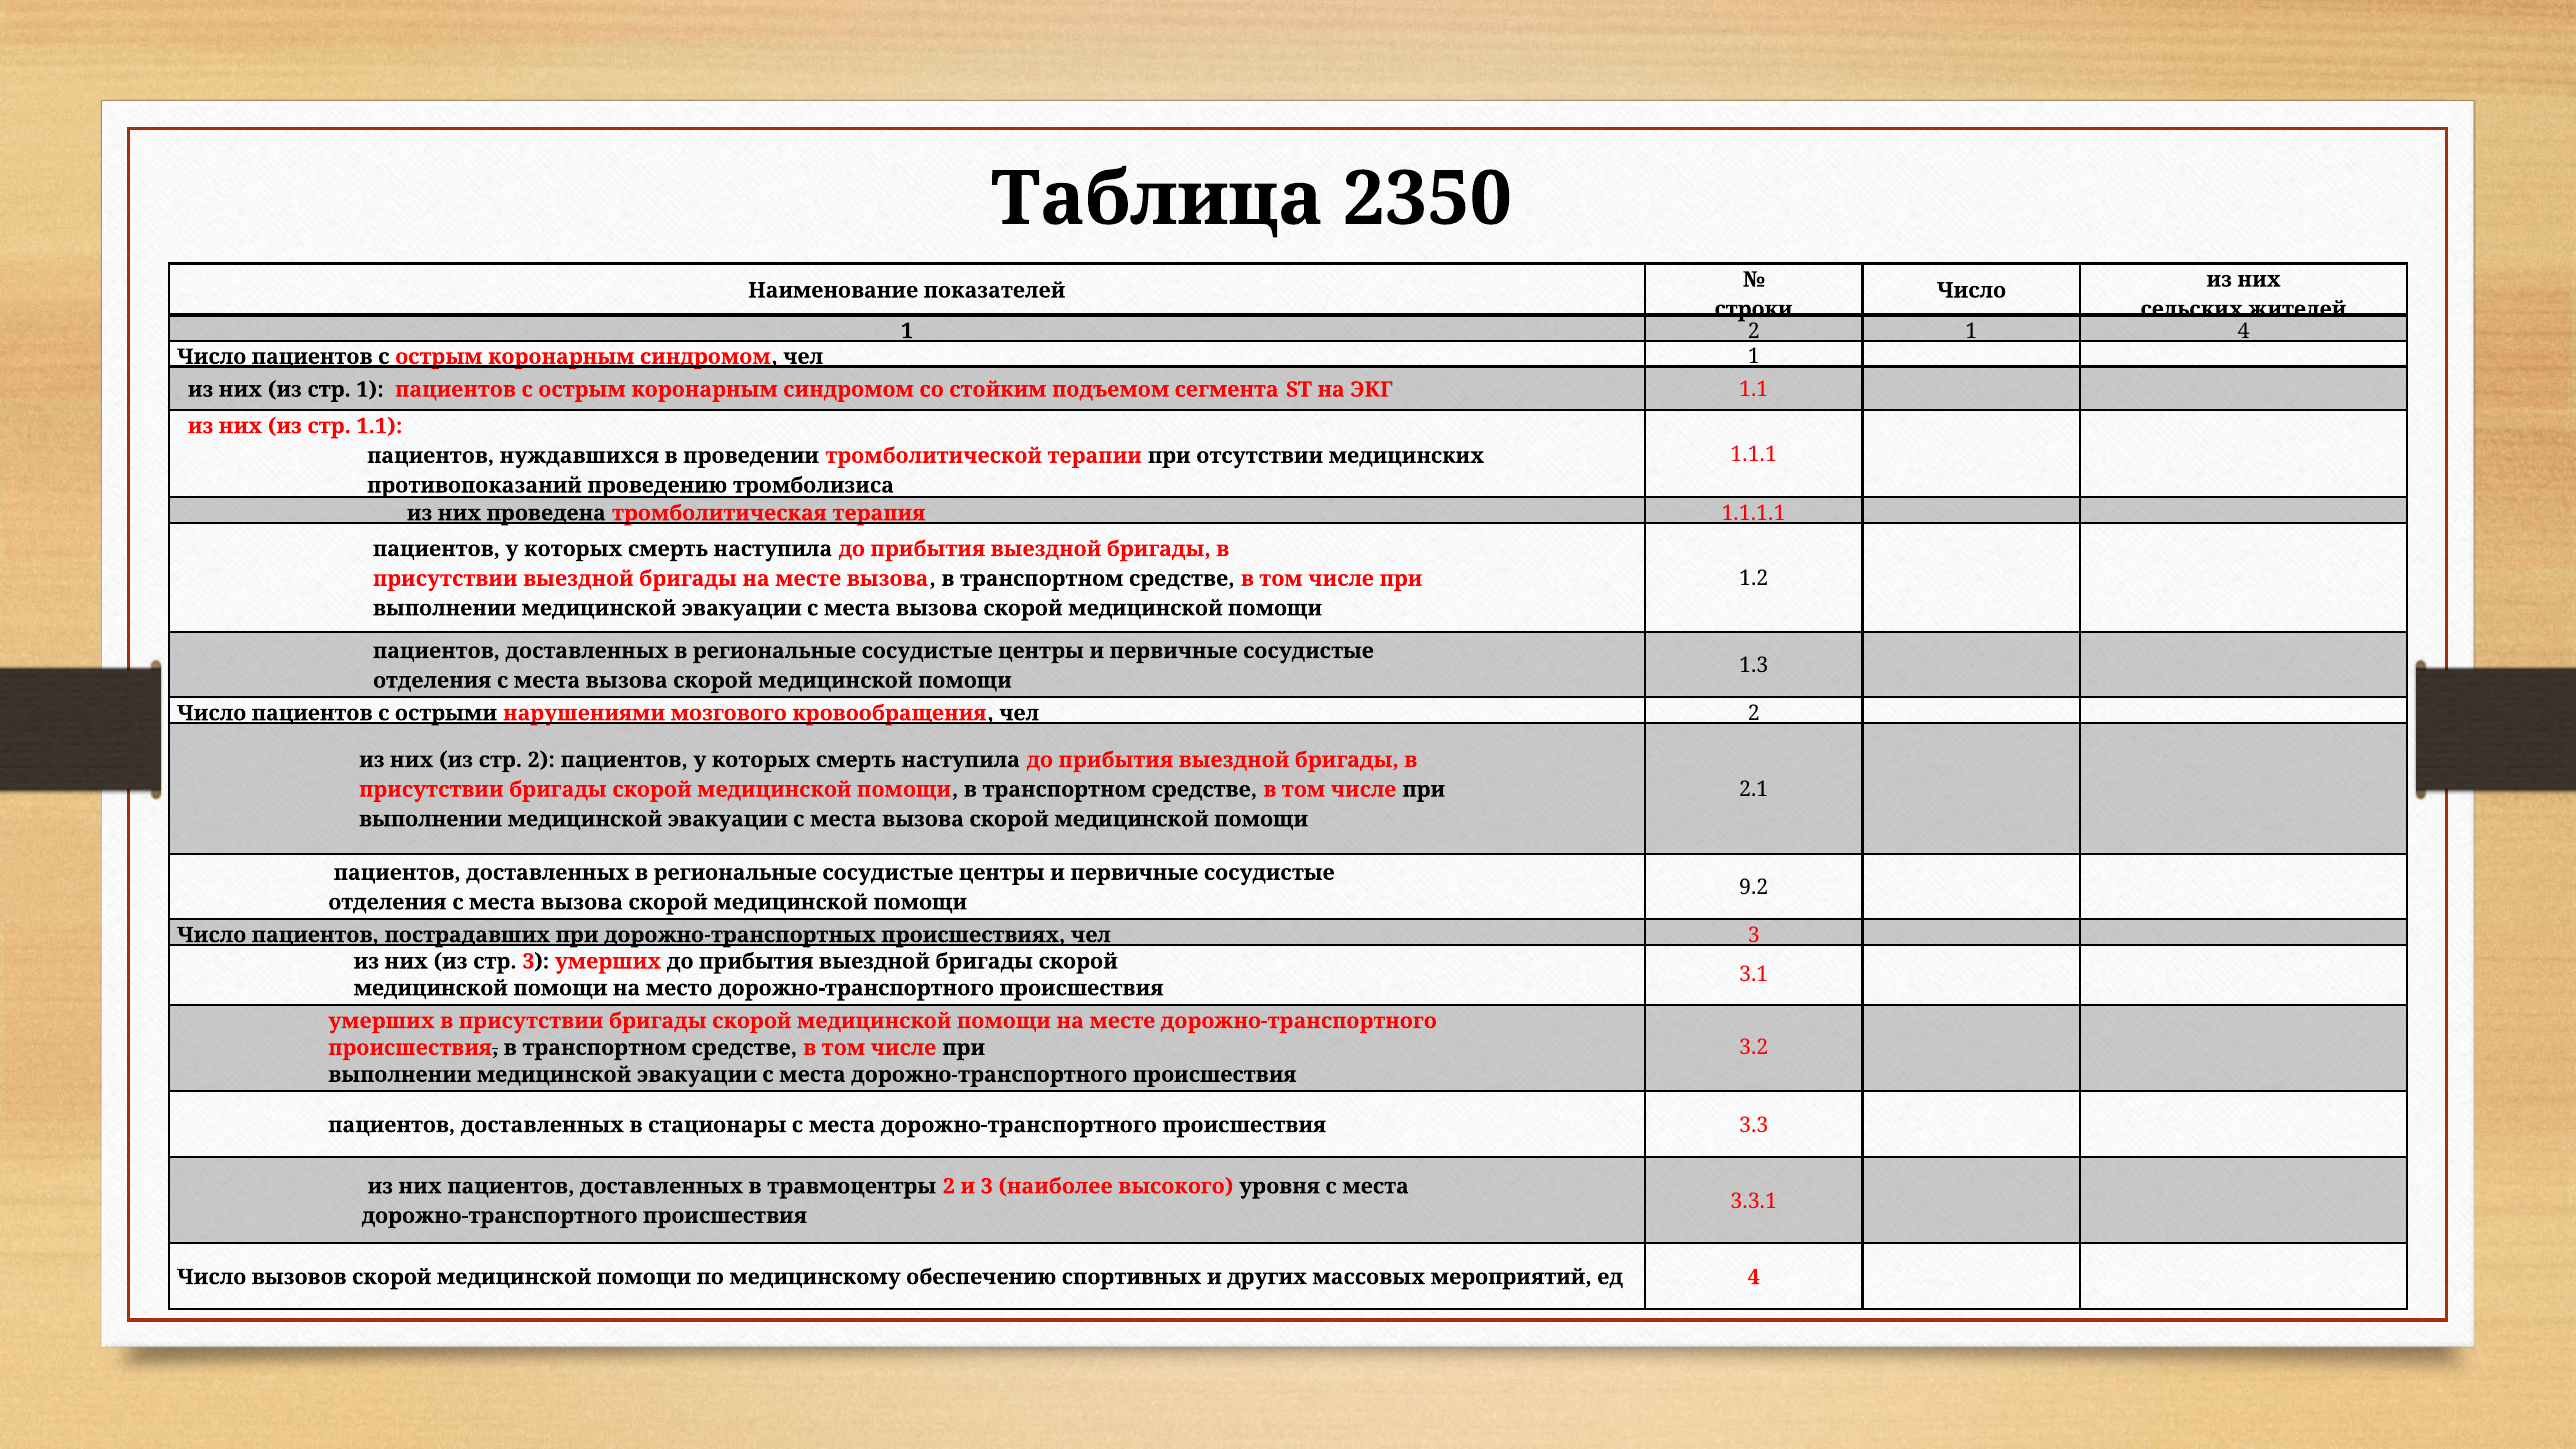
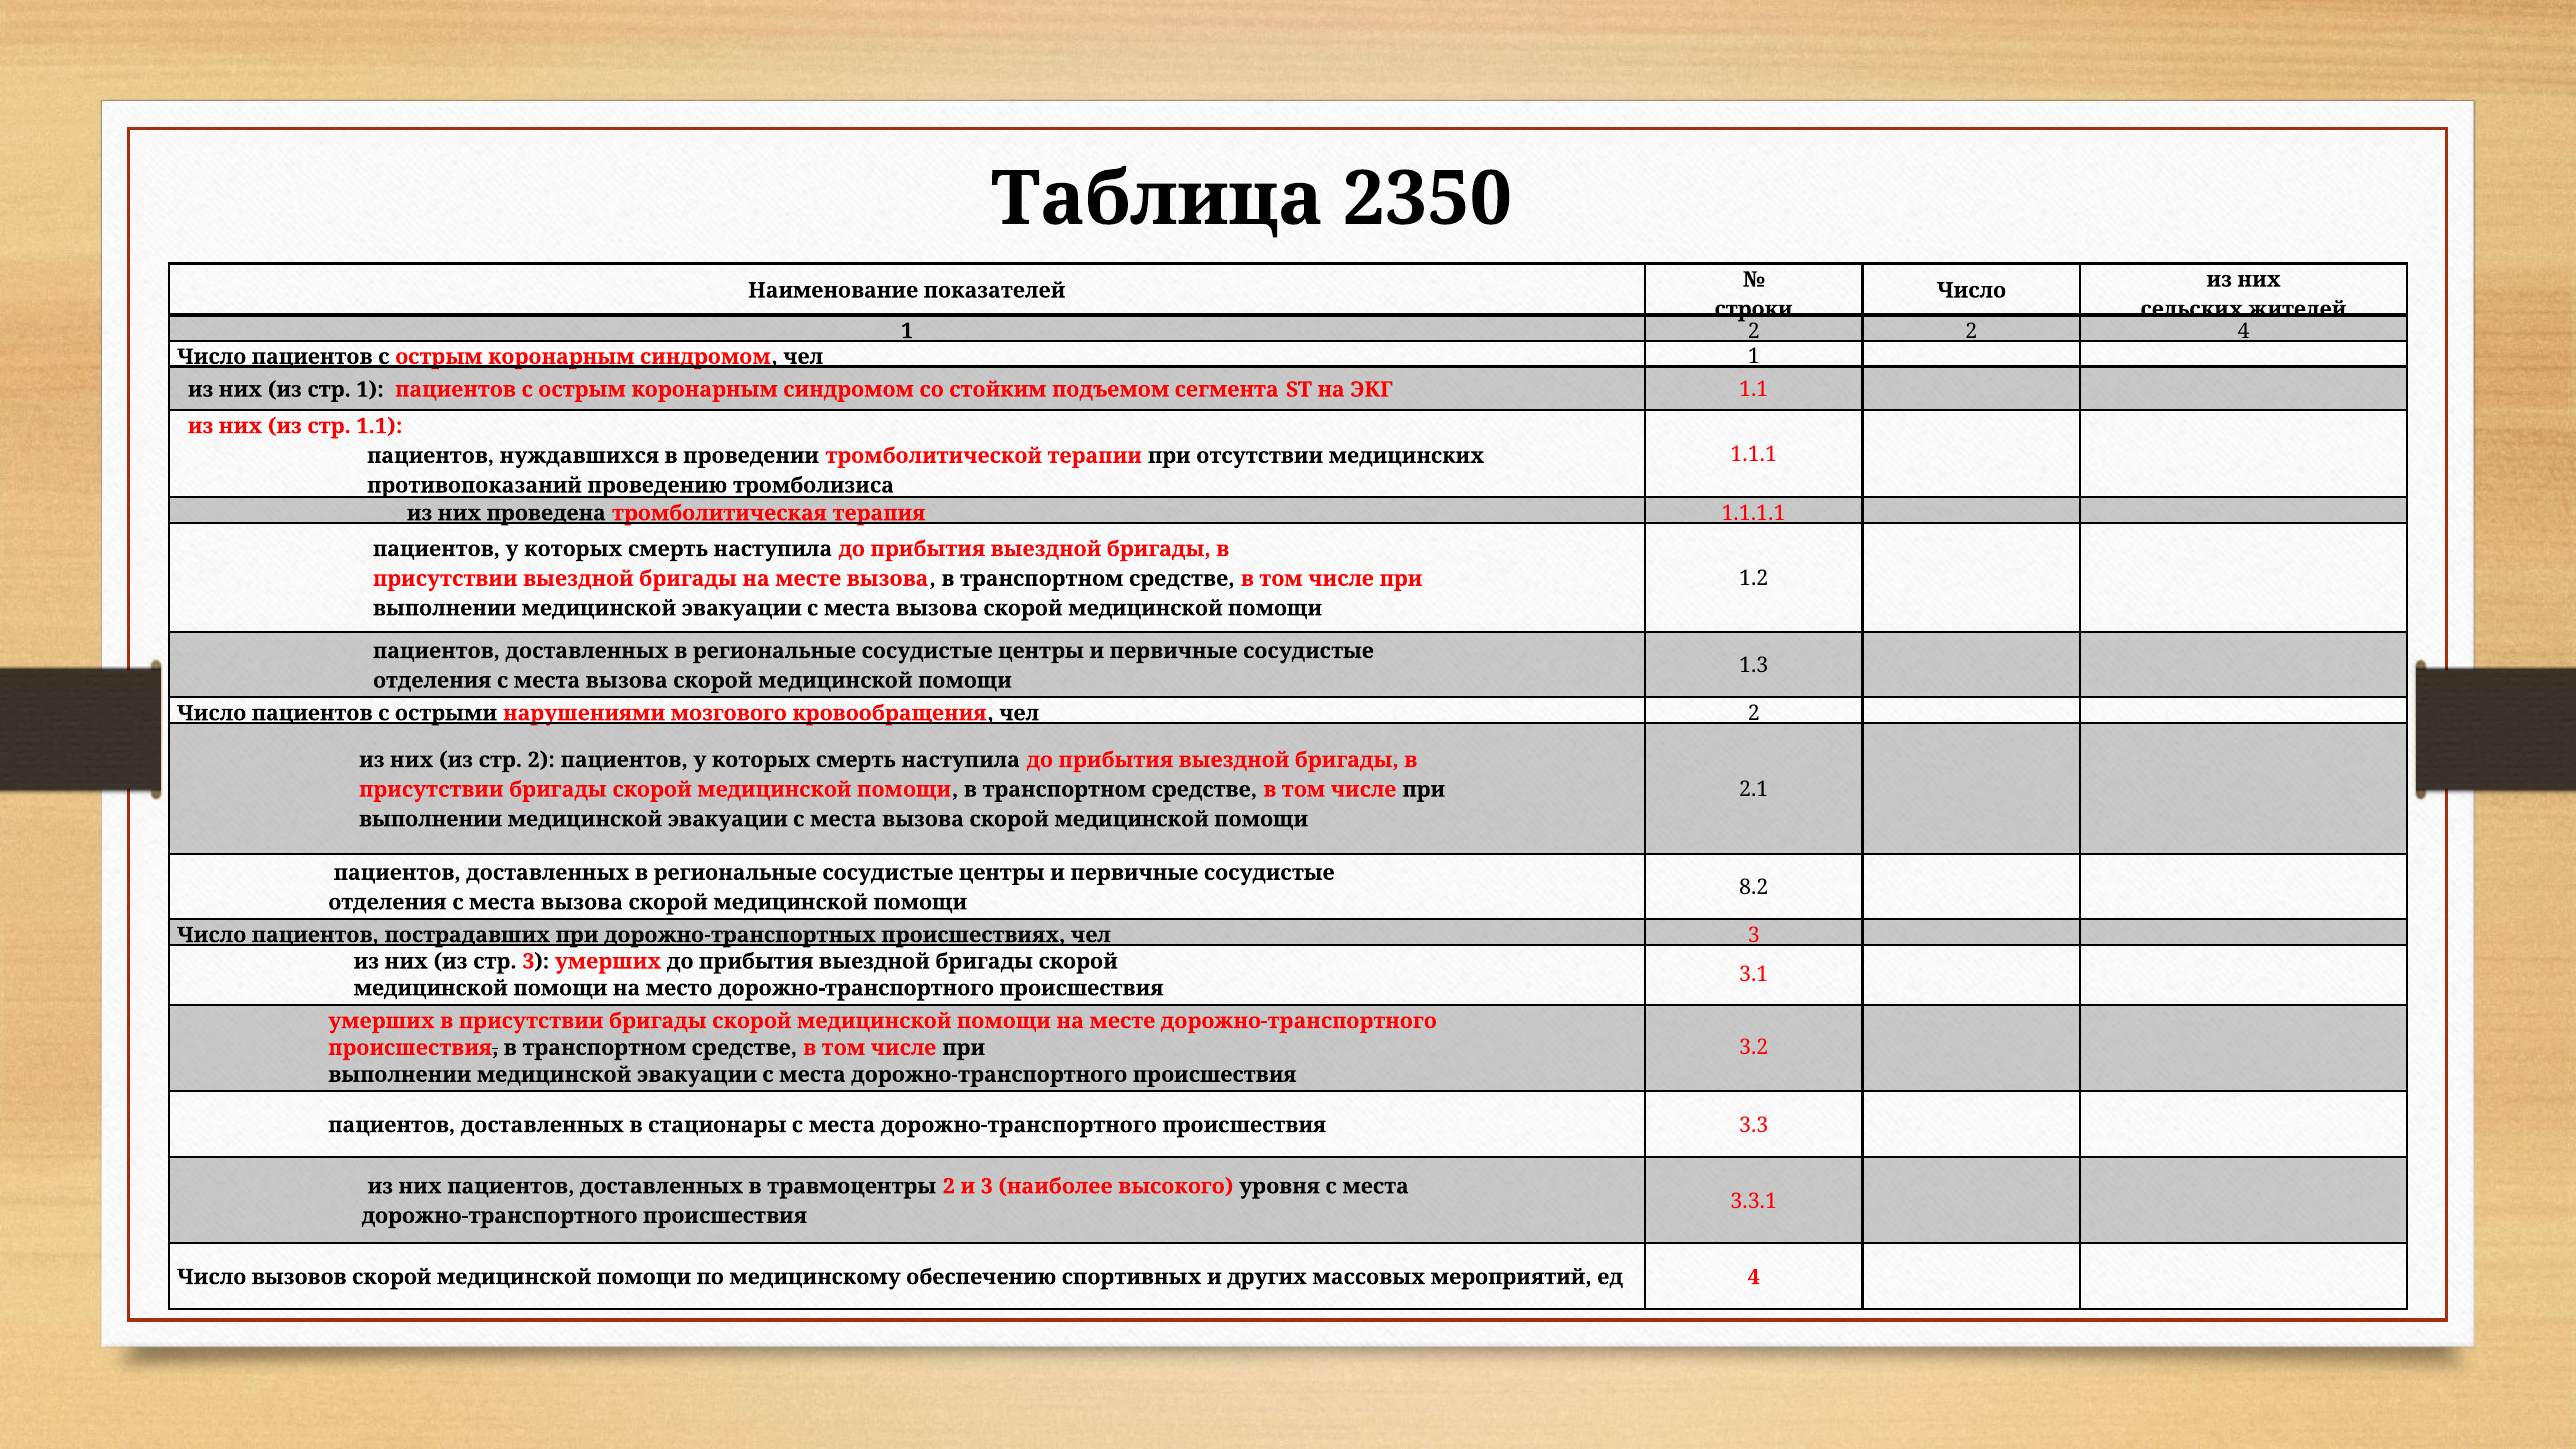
2 1: 1 -> 2
9.2: 9.2 -> 8.2
